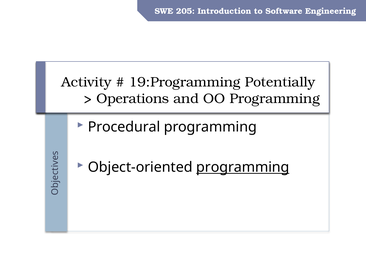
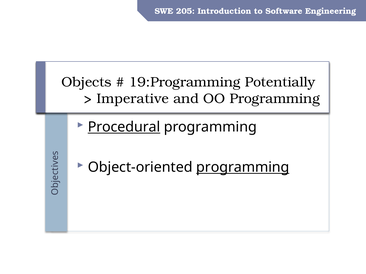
Activity: Activity -> Objects
Operations: Operations -> Imperative
Procedural underline: none -> present
